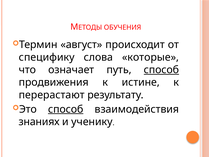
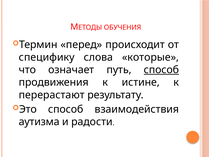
август: август -> перед
способ at (66, 109) underline: present -> none
знаниях: знаниях -> аутизма
ученику: ученику -> радости
